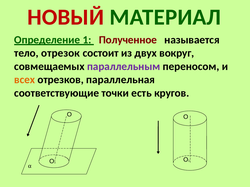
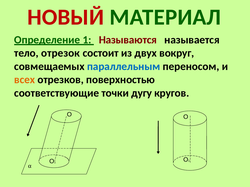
Полученное: Полученное -> Называются
параллельным colour: purple -> blue
параллельная: параллельная -> поверхностью
есть: есть -> дугу
